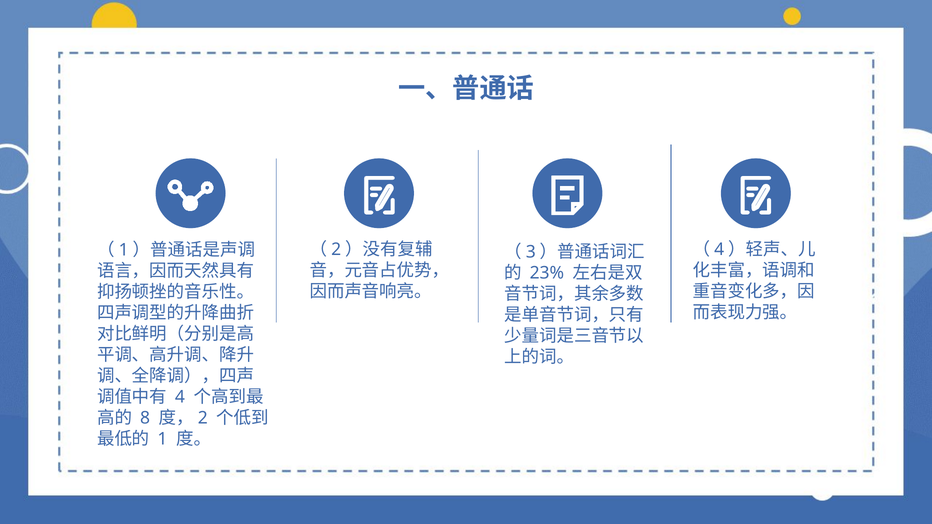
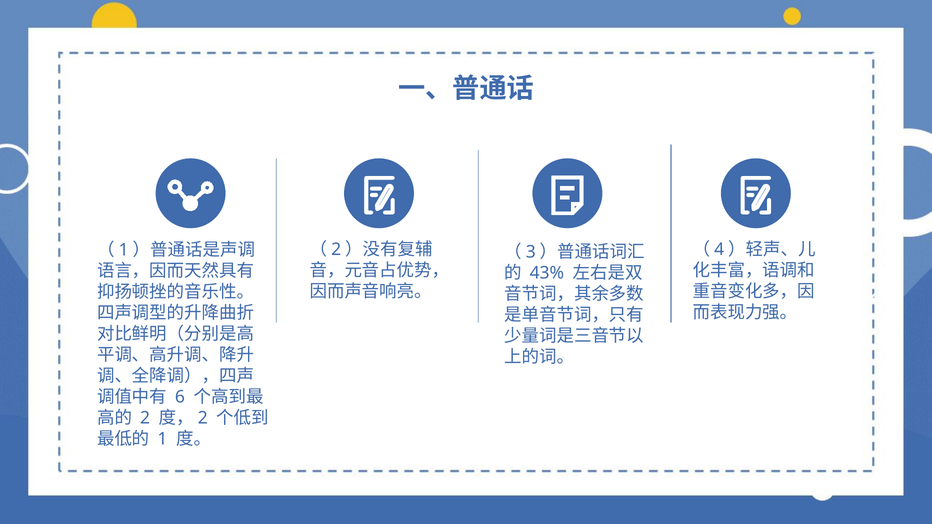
23%: 23% -> 43%
4: 4 -> 6
8: 8 -> 2
